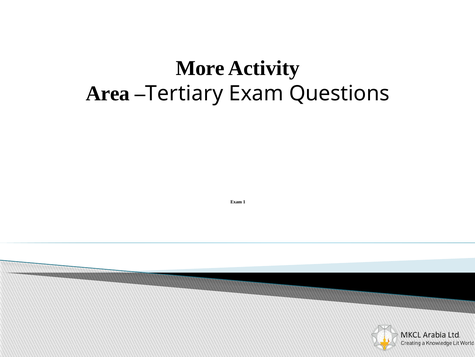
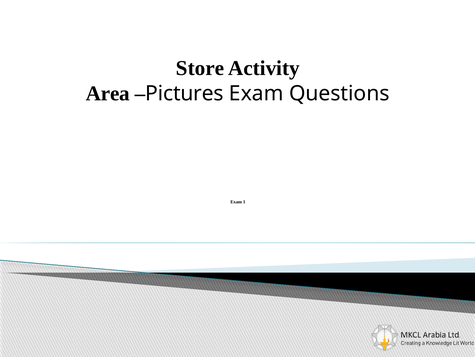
More: More -> Store
Tertiary: Tertiary -> Pictures
